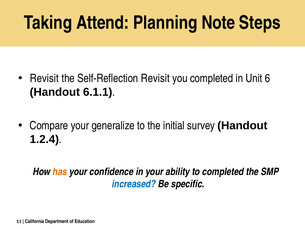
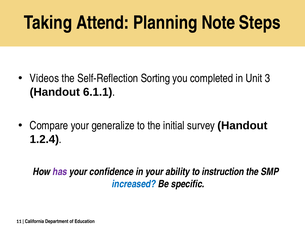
Revisit at (44, 78): Revisit -> Videos
Self-Reflection Revisit: Revisit -> Sorting
6: 6 -> 3
has colour: orange -> purple
to completed: completed -> instruction
